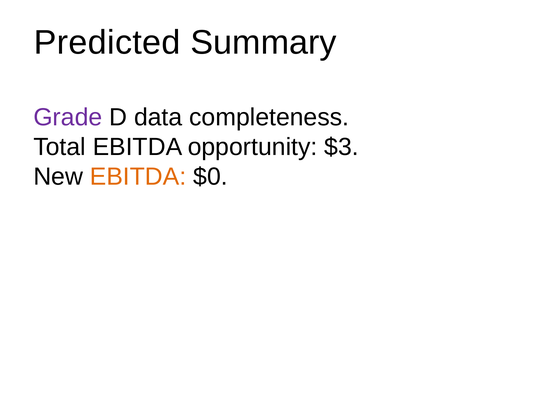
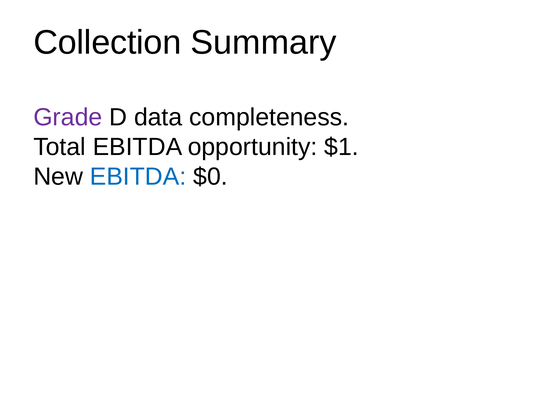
Predicted: Predicted -> Collection
$3: $3 -> $1
EBITDA at (138, 177) colour: orange -> blue
